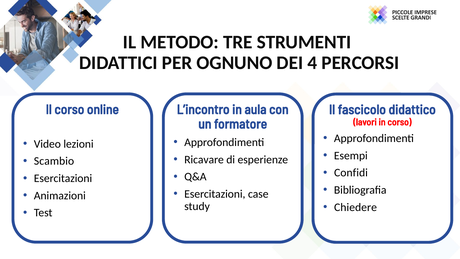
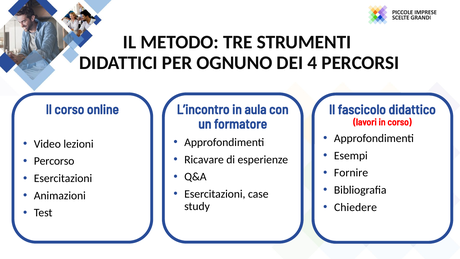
Scambio: Scambio -> Percorso
Confidi: Confidi -> Fornire
